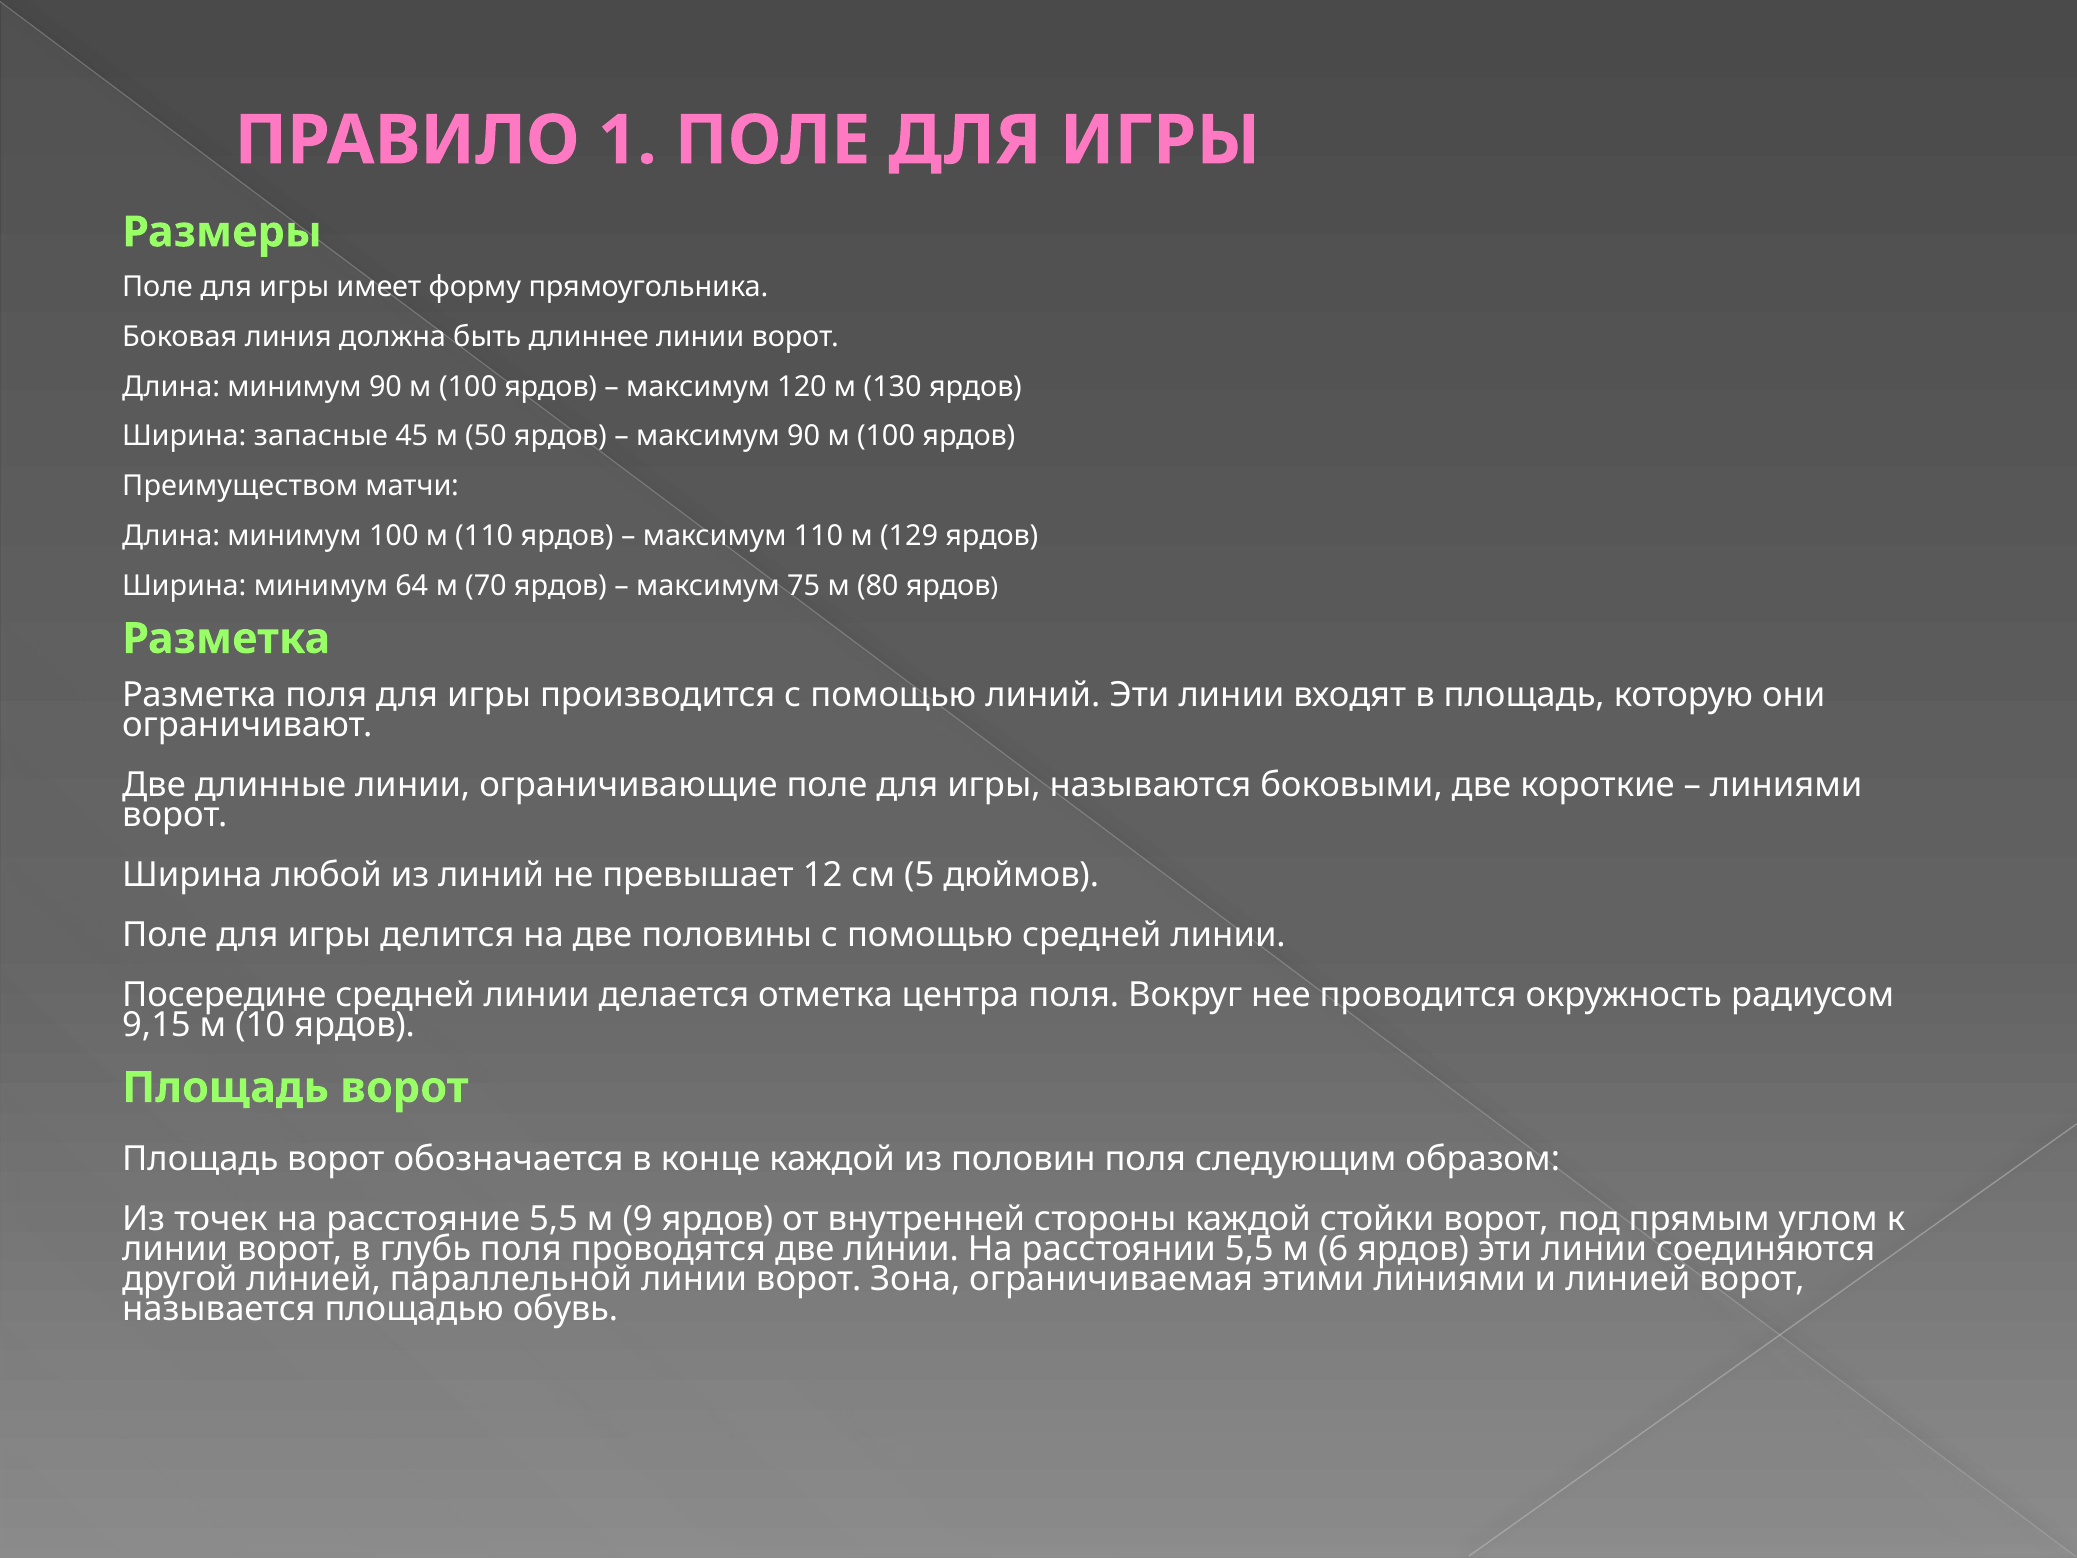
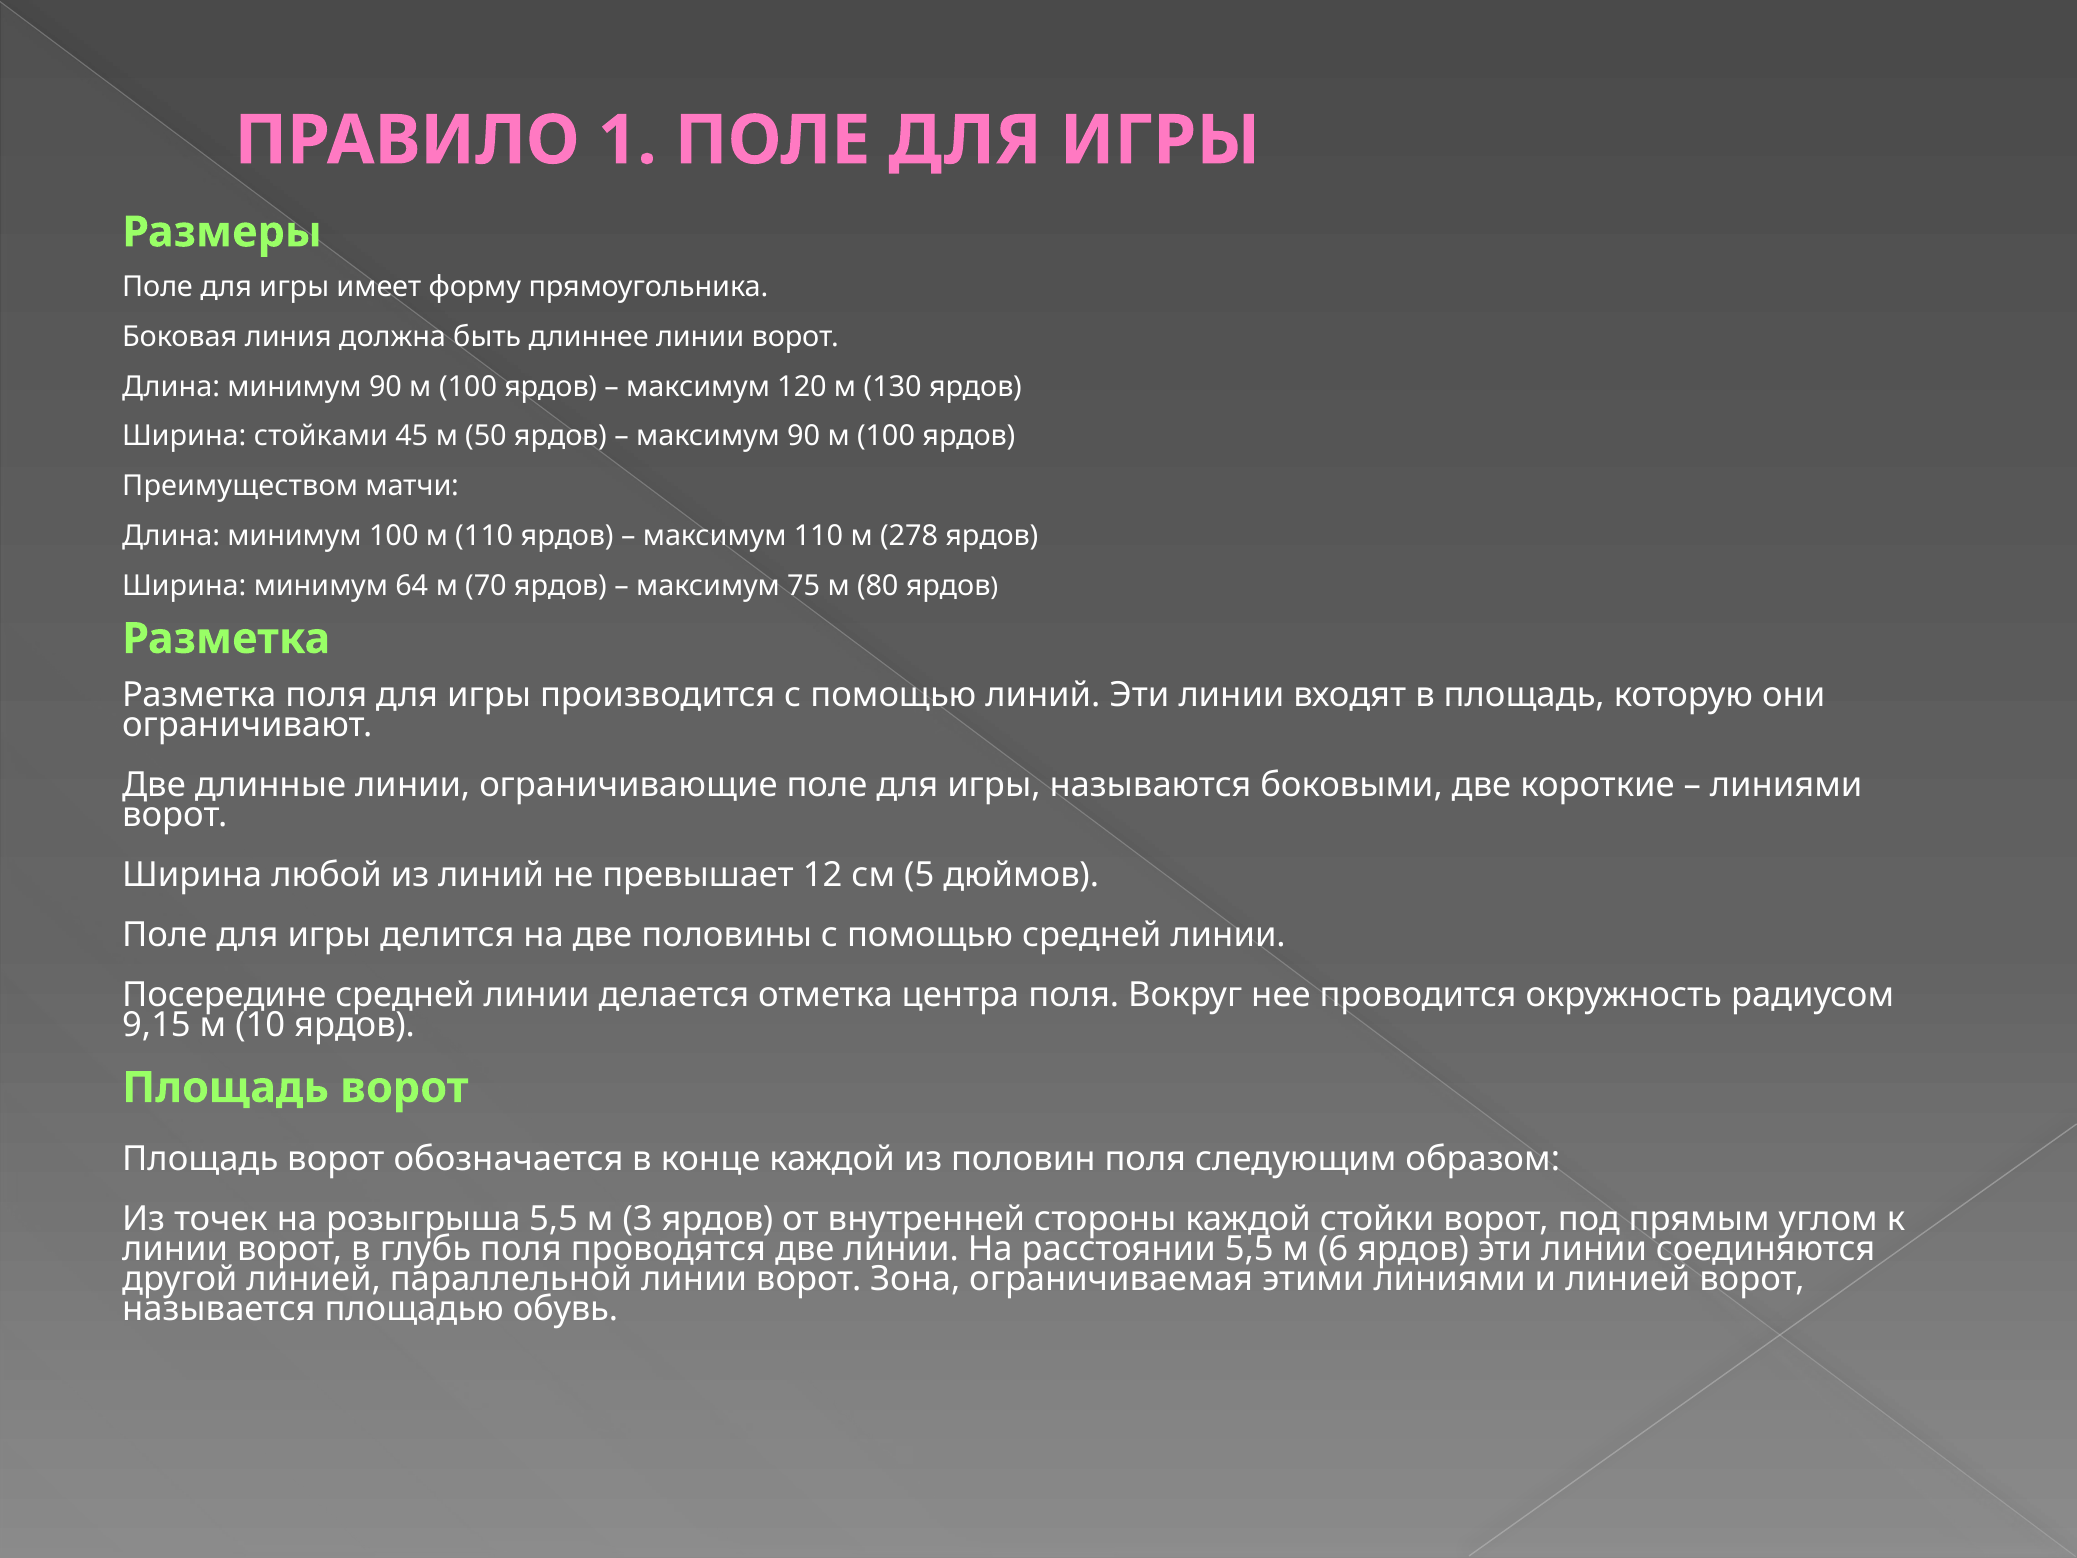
запасные: запасные -> стойками
129: 129 -> 278
расстояние: расстояние -> розыгрыша
9: 9 -> 3
